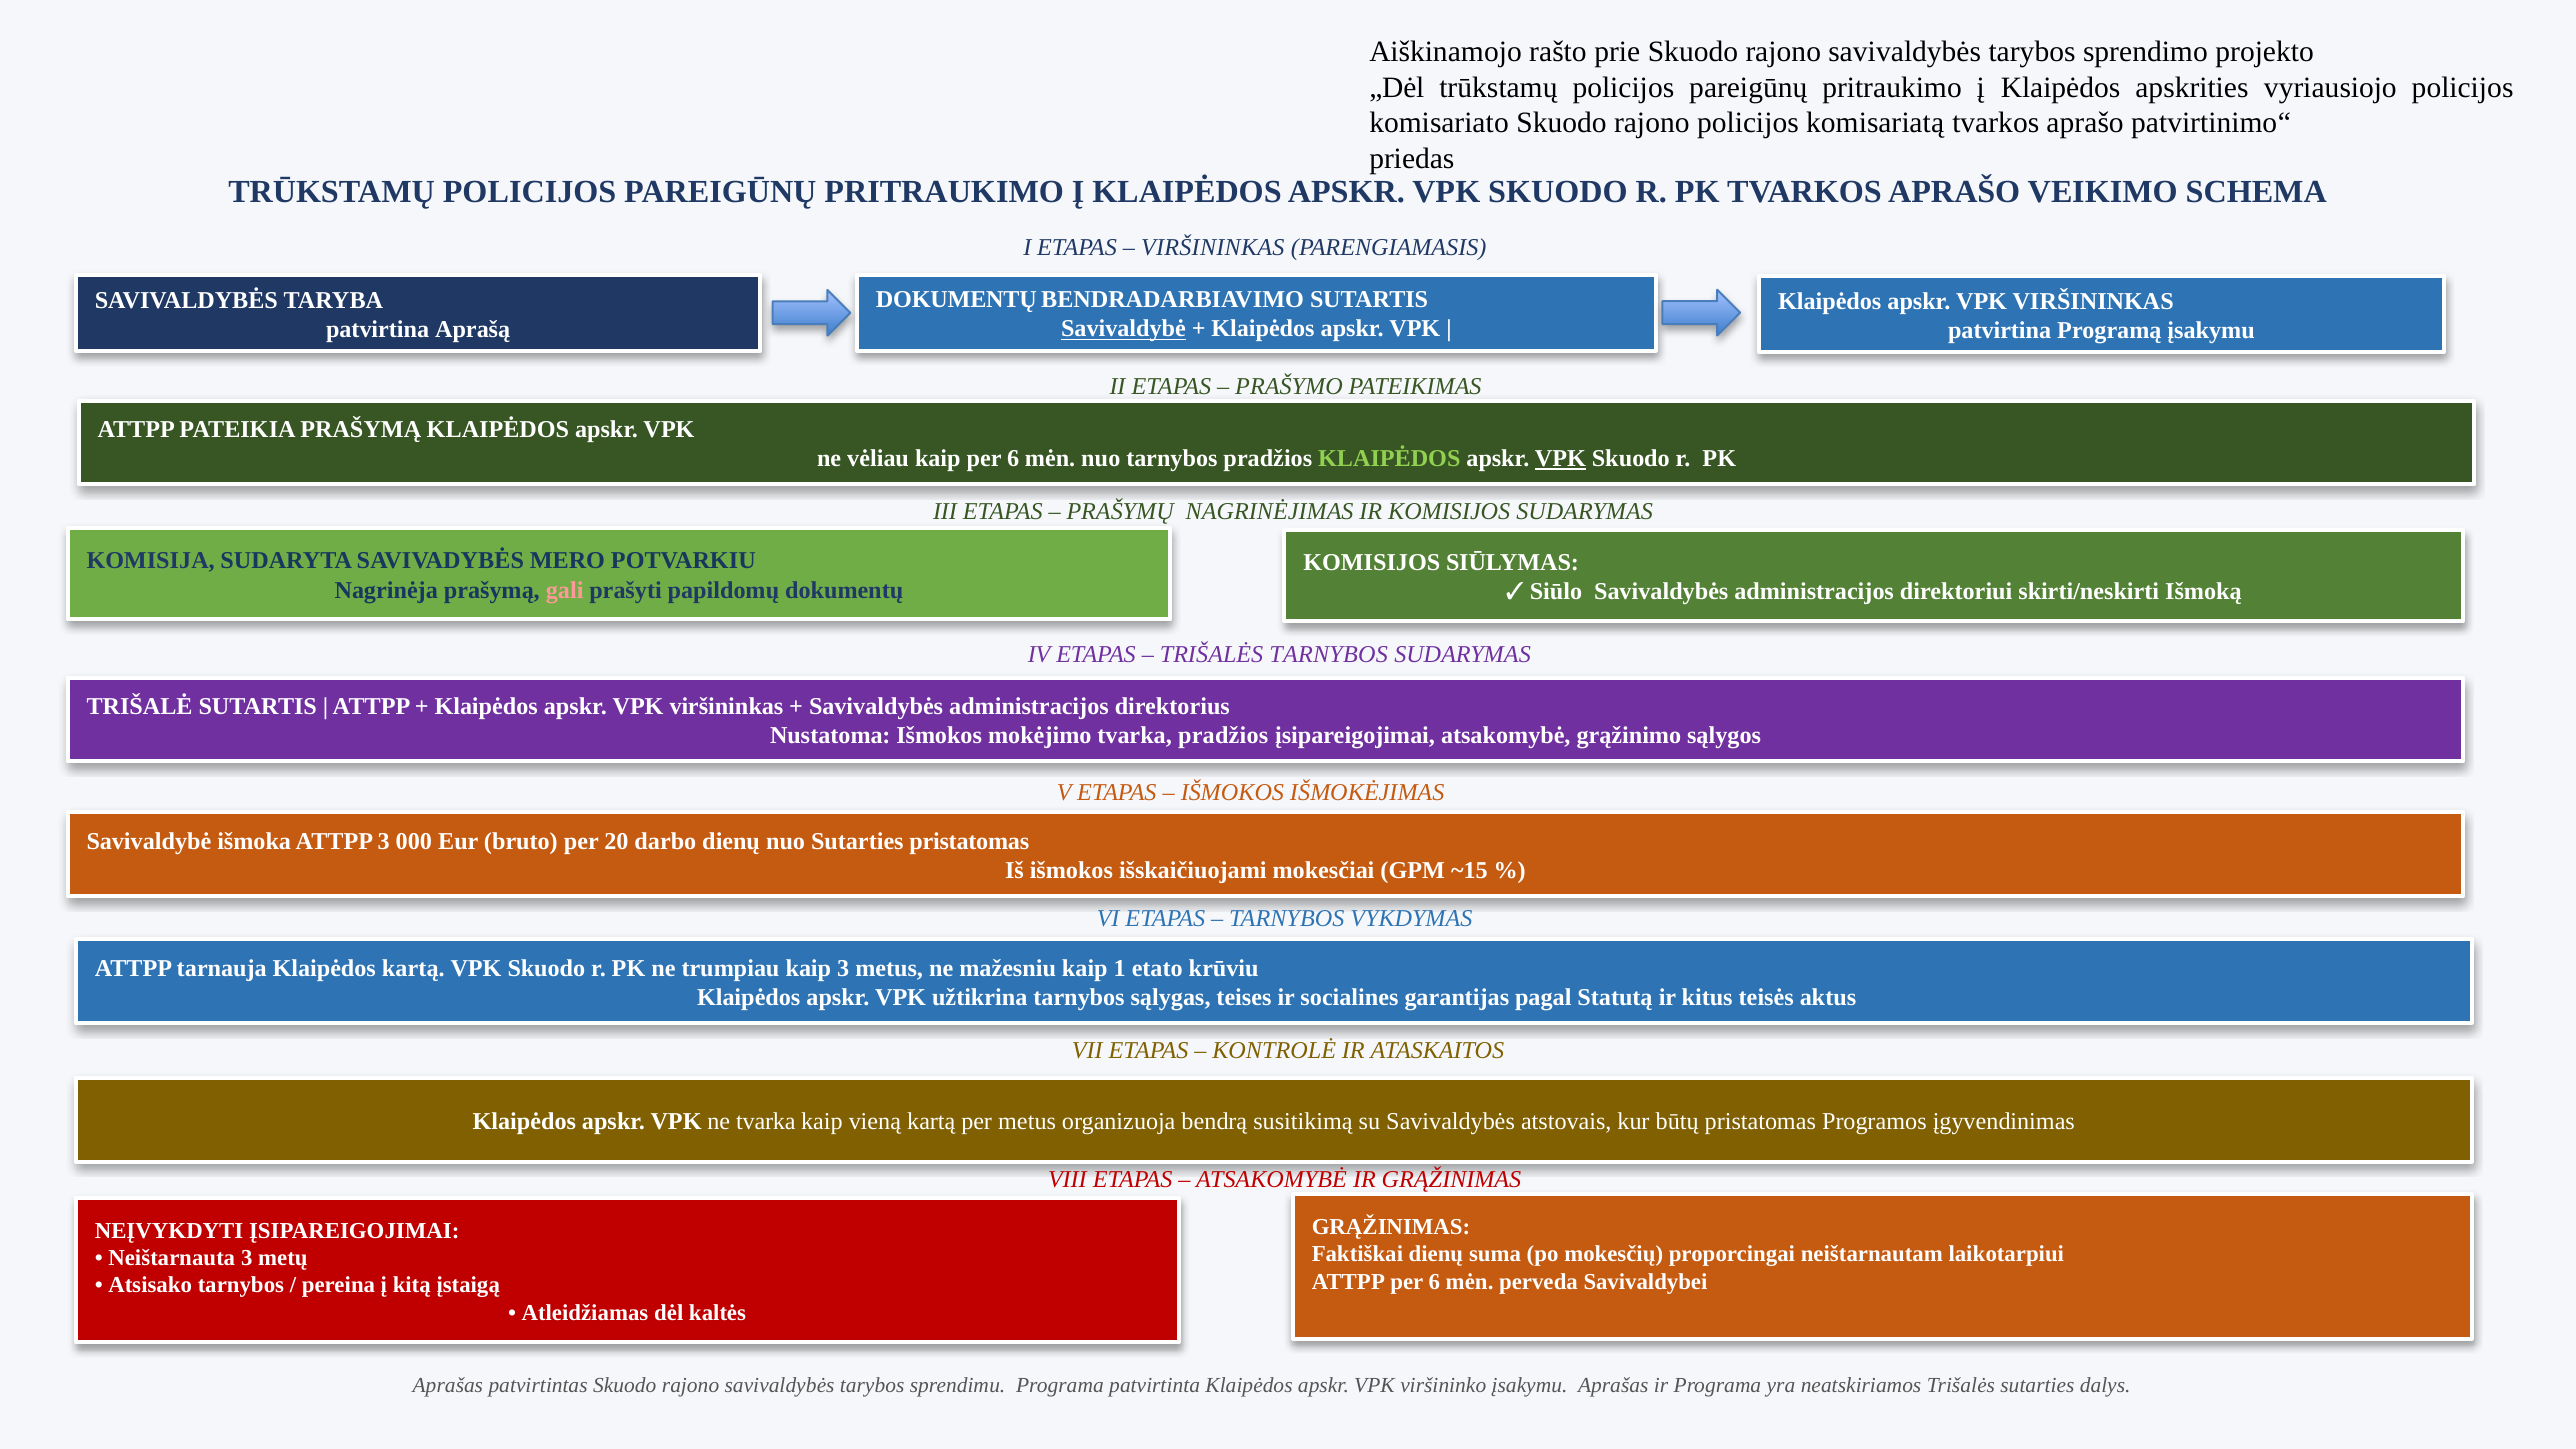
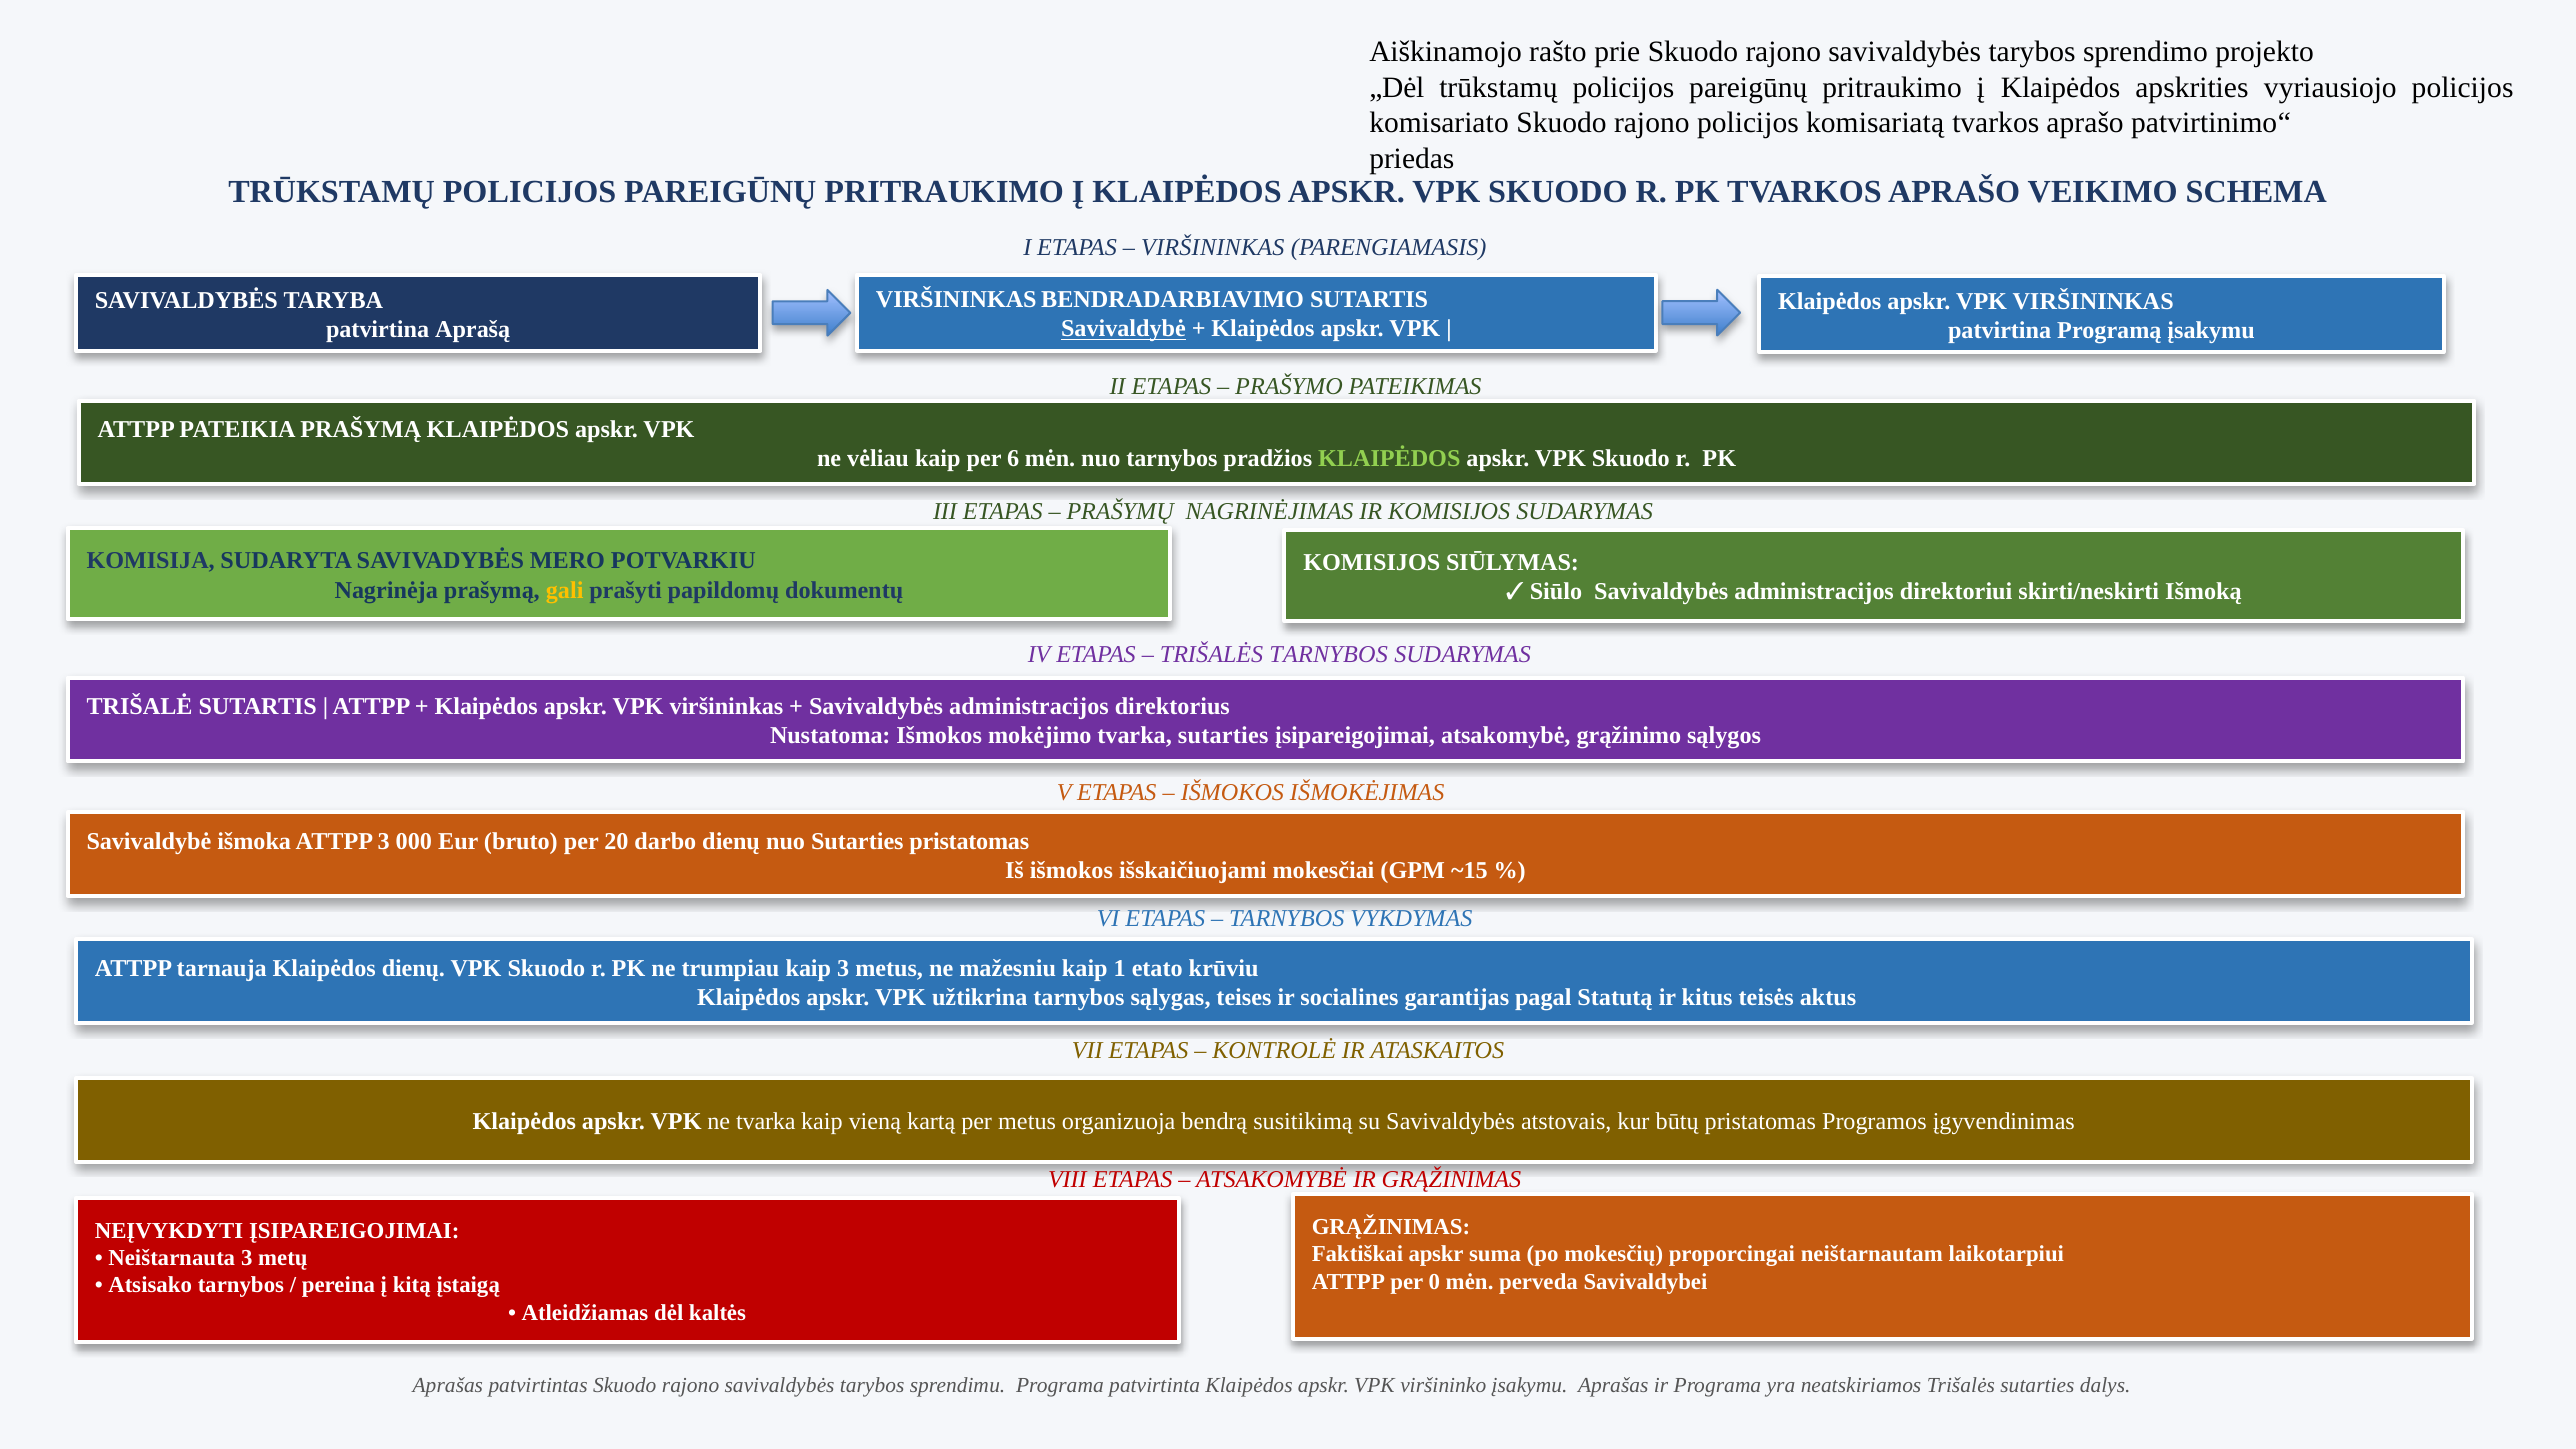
DOKUMENTŲ at (956, 300): DOKUMENTŲ -> VIRŠININKAS
VPK at (1560, 459) underline: present -> none
gali colour: pink -> yellow
tvarka pradžios: pradžios -> sutarties
Klaipėdos kartą: kartą -> dienų
Faktiškai dienų: dienų -> apskr
ATTPP per 6: 6 -> 0
